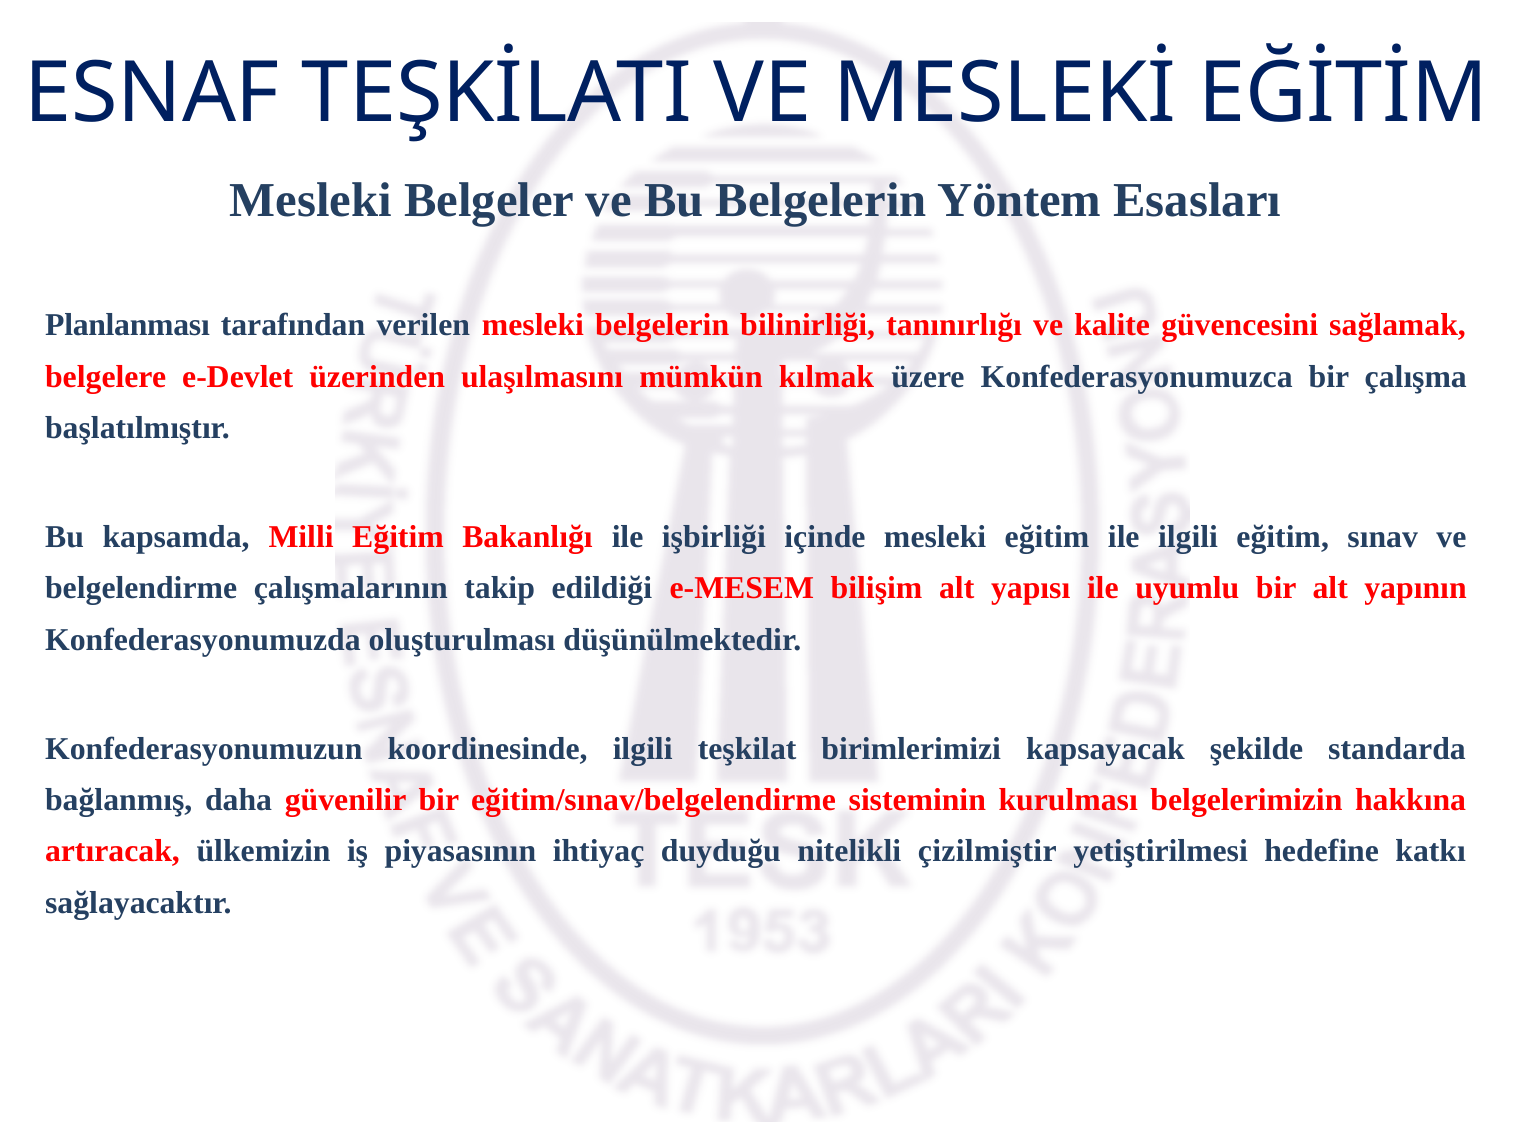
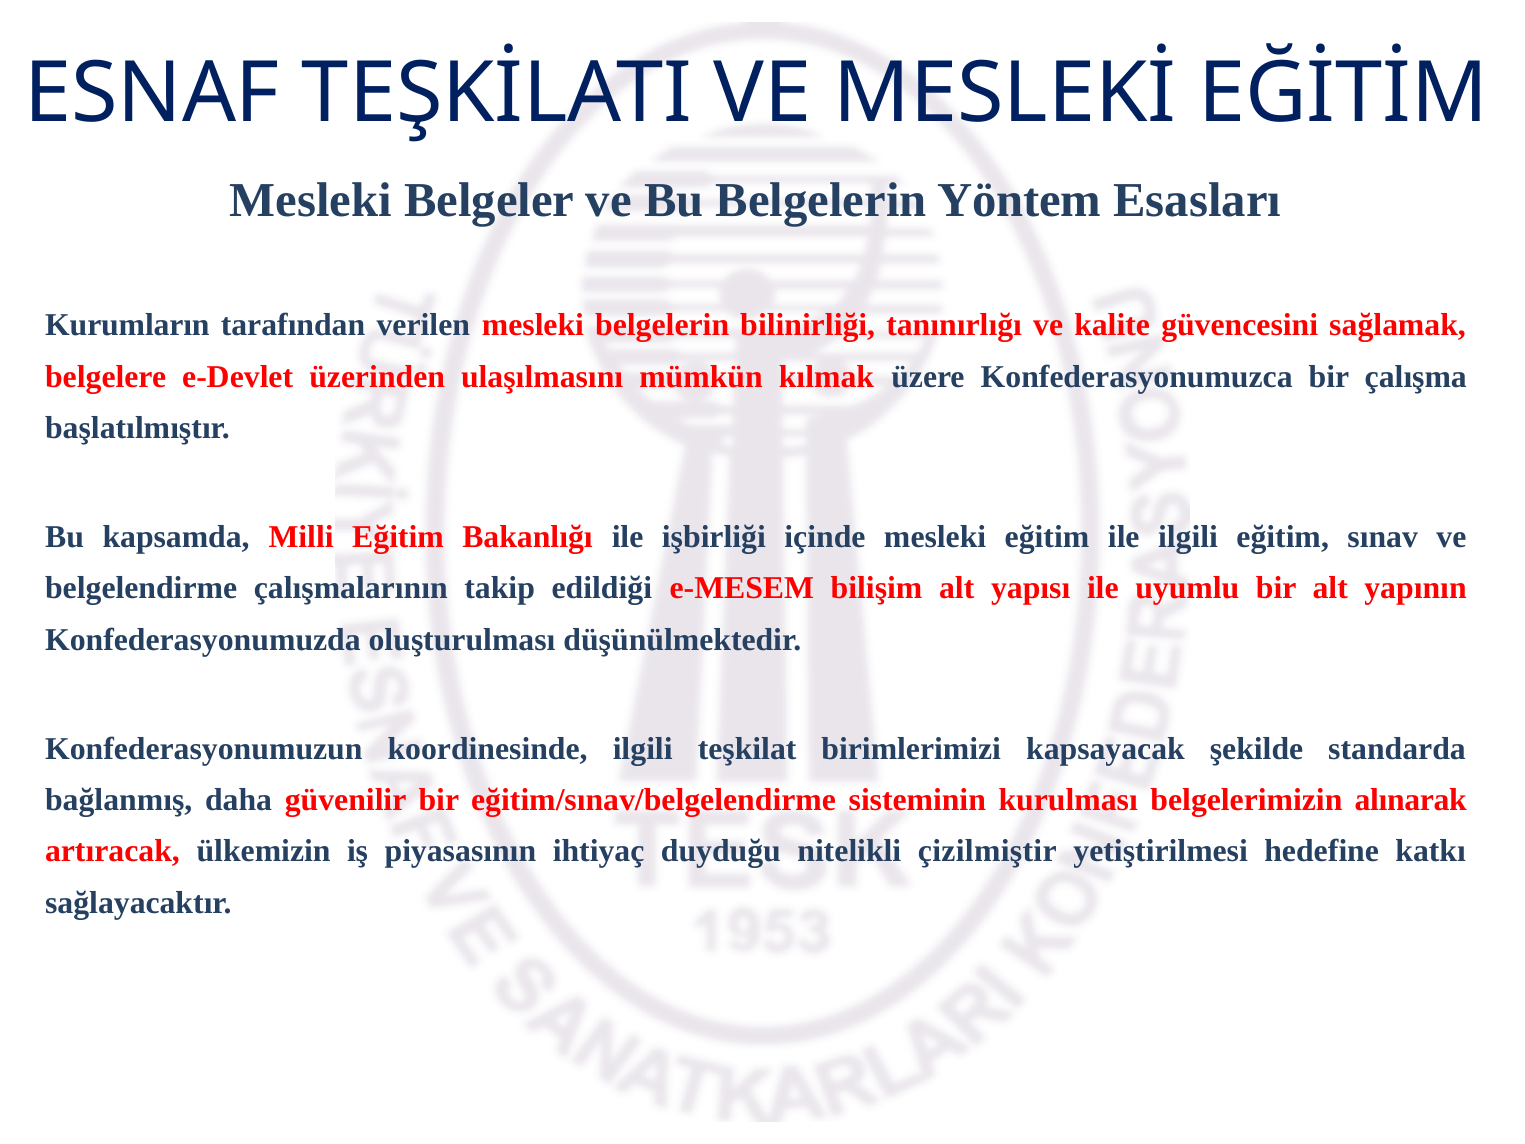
Planlanması: Planlanması -> Kurumların
hakkına: hakkına -> alınarak
